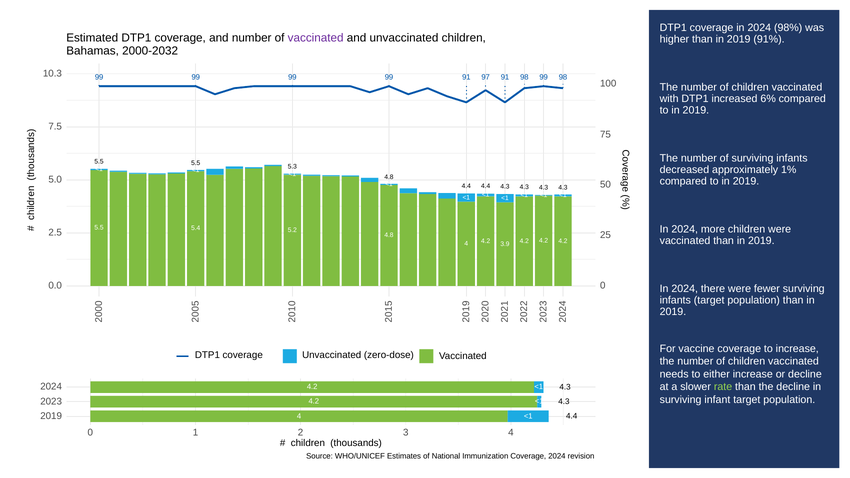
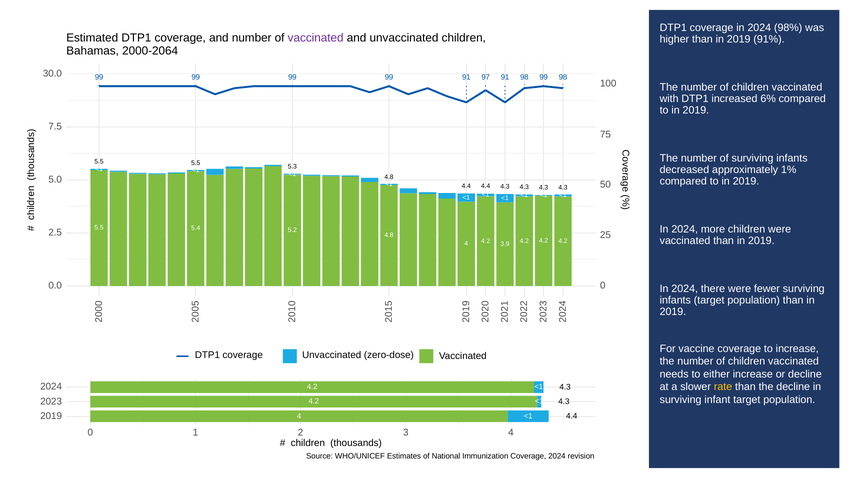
2000-2032: 2000-2032 -> 2000-2064
10.3: 10.3 -> 30.0
rate colour: light green -> yellow
